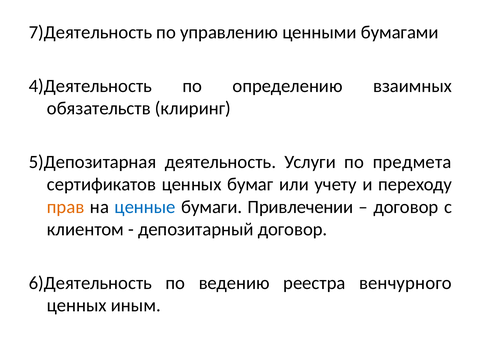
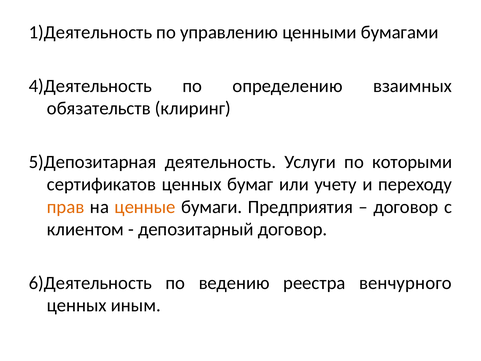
7)Деятельность: 7)Деятельность -> 1)Деятельность
предмета: предмета -> которыми
ценные colour: blue -> orange
Привлечении: Привлечении -> Предприятия
